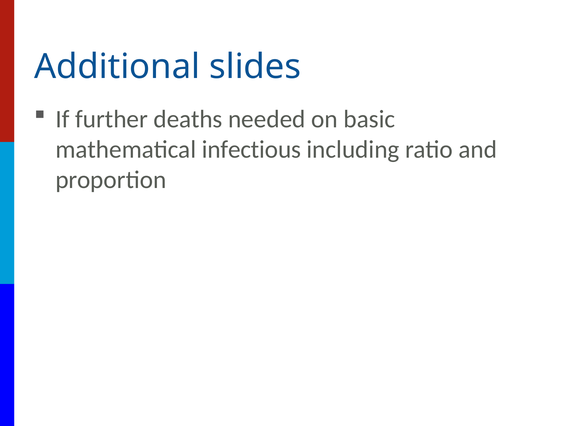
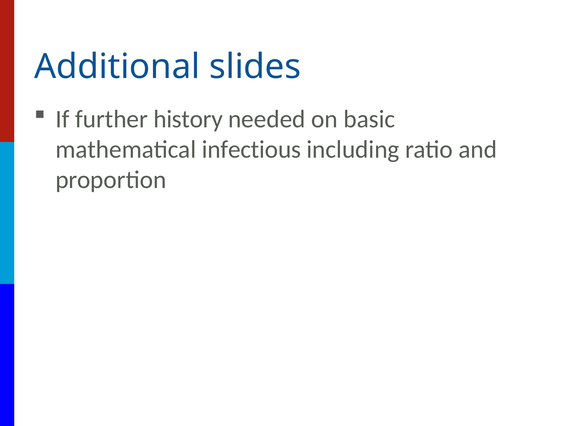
deaths: deaths -> history
